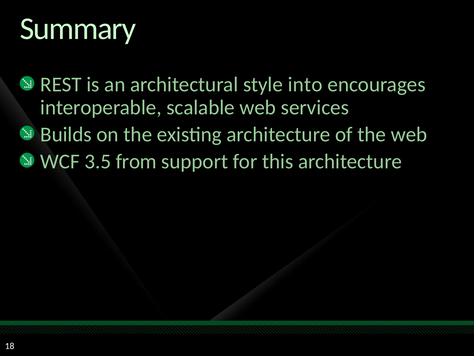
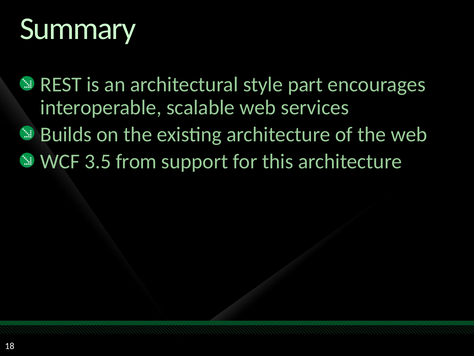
into: into -> part
